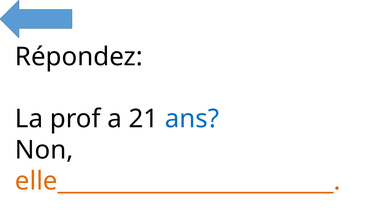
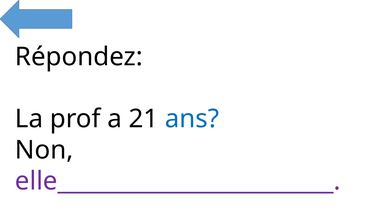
elle________________________ colour: orange -> purple
